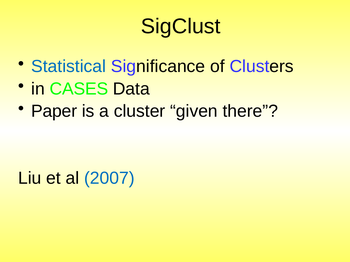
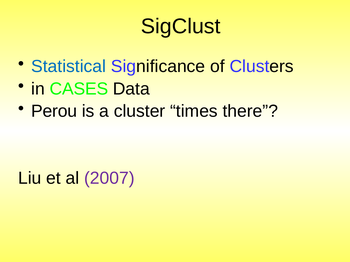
Paper: Paper -> Perou
given: given -> times
2007 colour: blue -> purple
